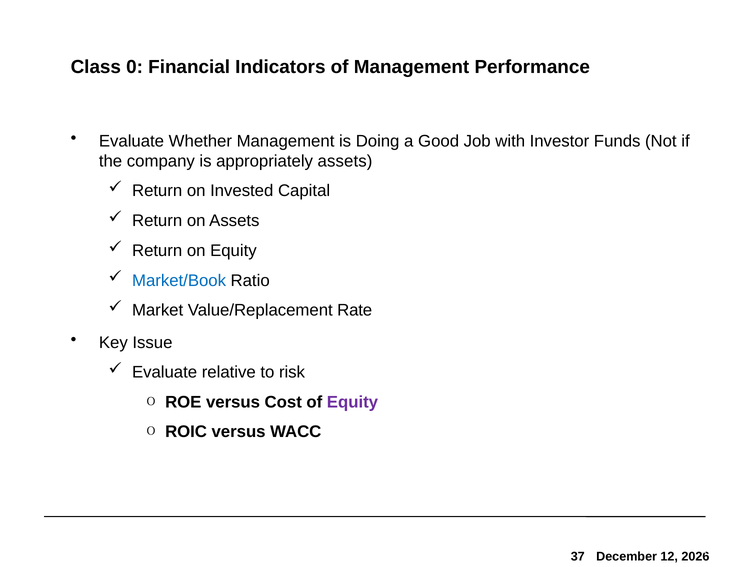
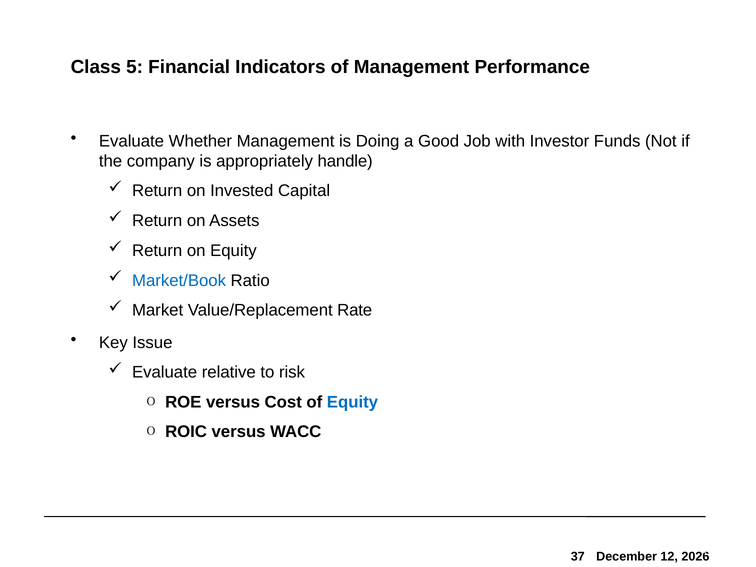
0: 0 -> 5
appropriately assets: assets -> handle
Equity at (352, 402) colour: purple -> blue
